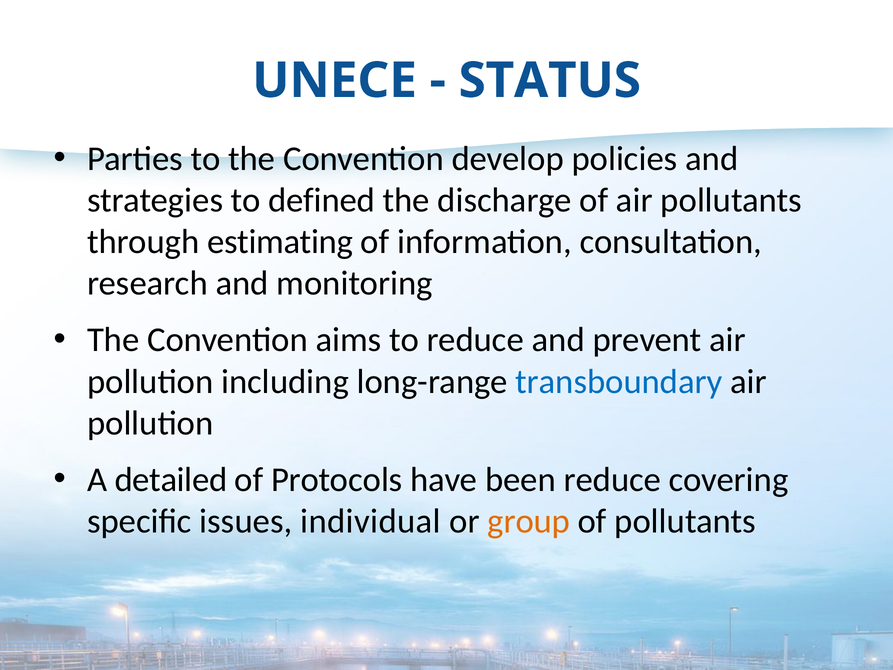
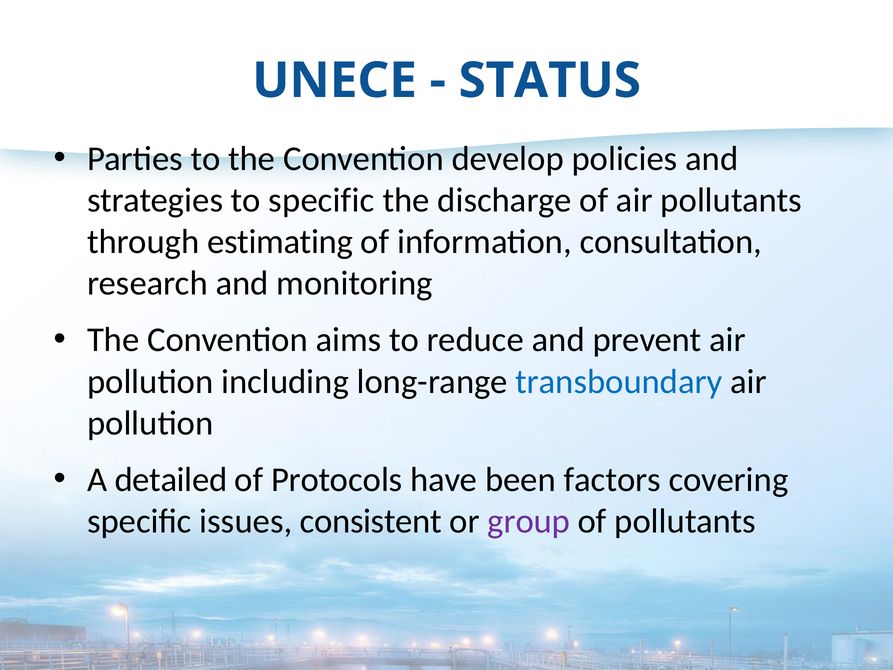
to defined: defined -> specific
been reduce: reduce -> factors
individual: individual -> consistent
group colour: orange -> purple
